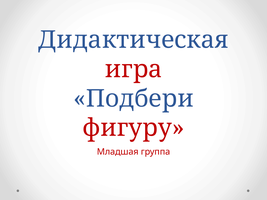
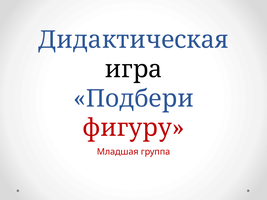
игра colour: red -> black
